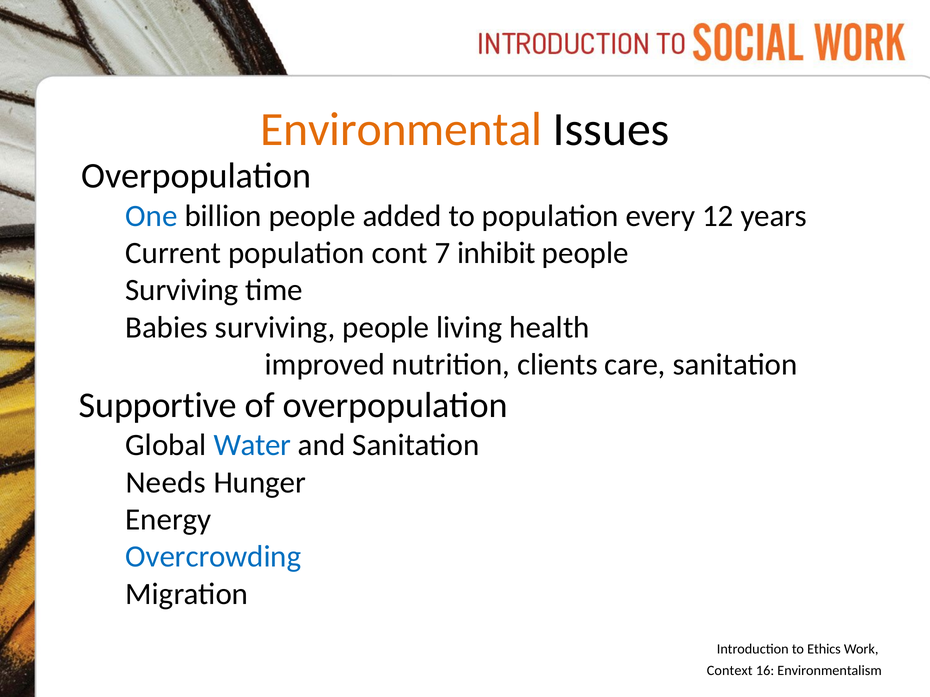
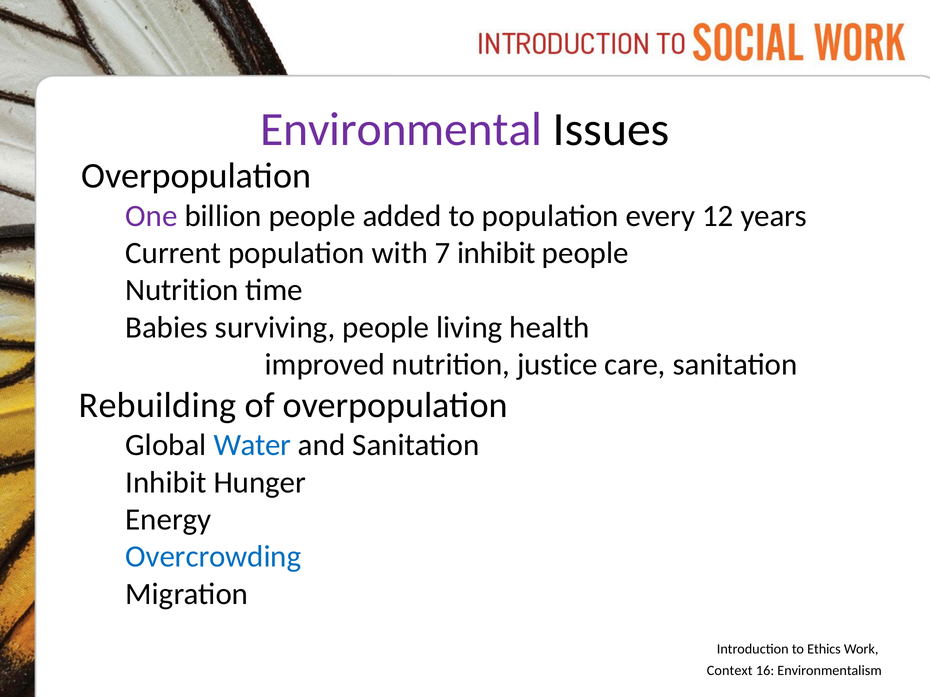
Environmental colour: orange -> purple
One colour: blue -> purple
cont: cont -> with
Surviving at (182, 290): Surviving -> Nutrition
clients: clients -> justice
Supportive: Supportive -> Rebuilding
Needs at (166, 483): Needs -> Inhibit
